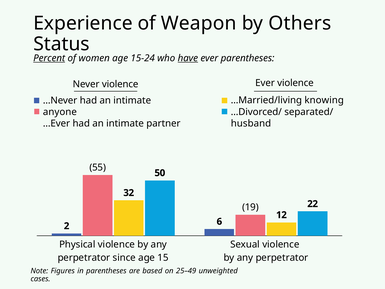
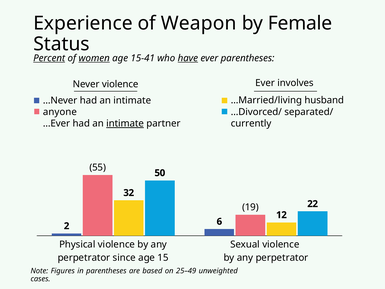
Others: Others -> Female
women underline: none -> present
15-24: 15-24 -> 15-41
Ever violence: violence -> involves
knowing: knowing -> husband
husband: husband -> currently
intimate at (125, 123) underline: none -> present
